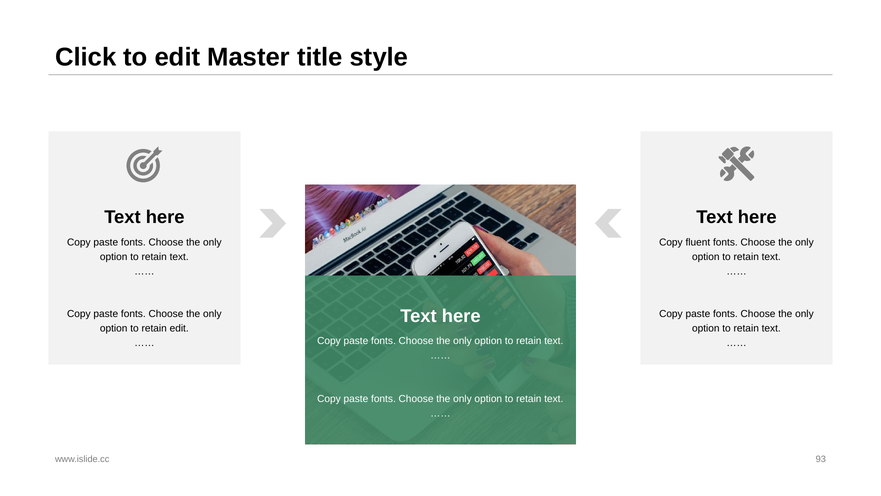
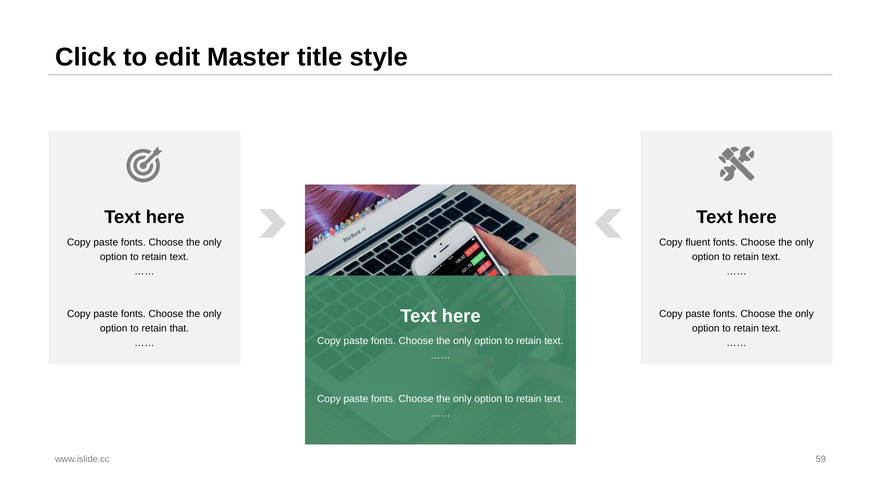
retain edit: edit -> that
93: 93 -> 59
